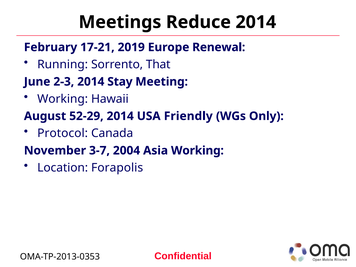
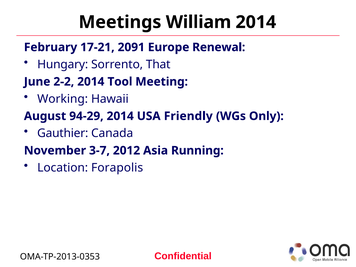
Reduce: Reduce -> William
2019: 2019 -> 2091
Running: Running -> Hungary
2-3: 2-3 -> 2-2
Stay: Stay -> Tool
52-29: 52-29 -> 94-29
Protocol: Protocol -> Gauthier
2004: 2004 -> 2012
Asia Working: Working -> Running
